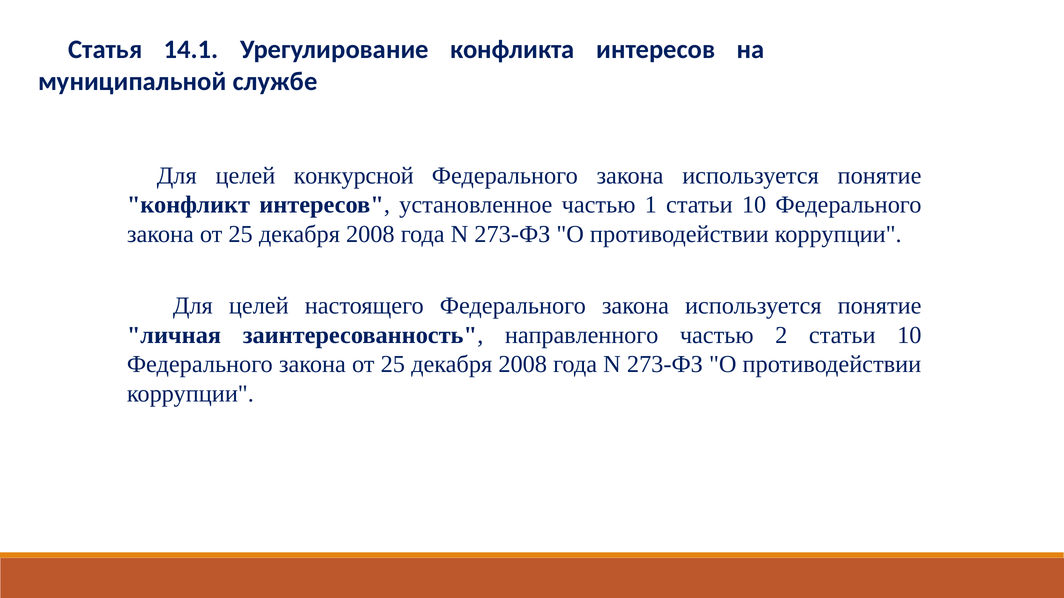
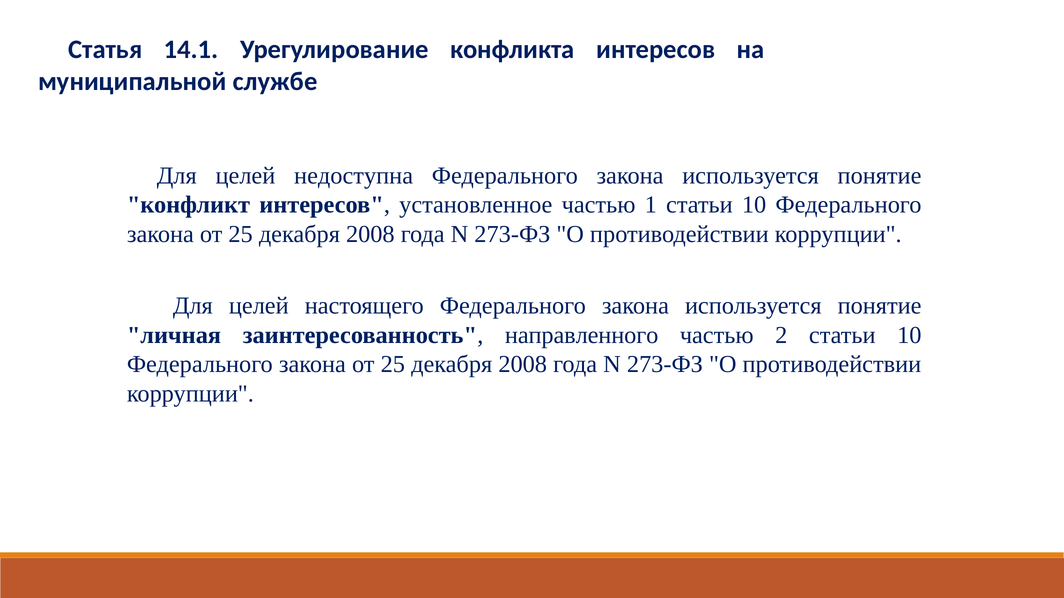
конкурсной: конкурсной -> недоступна
